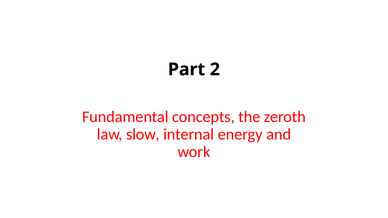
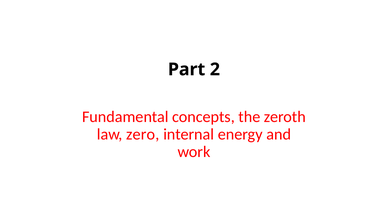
slow: slow -> zero
